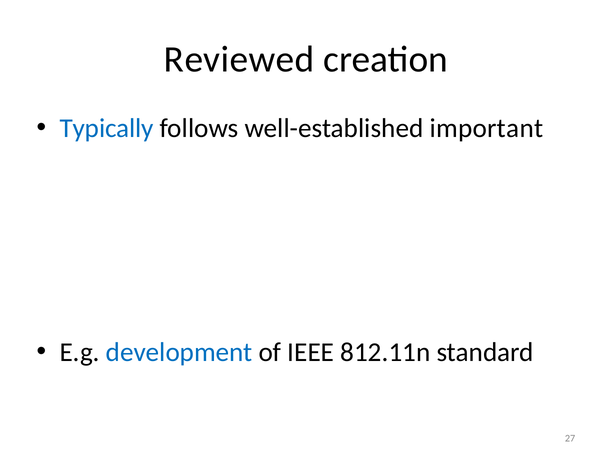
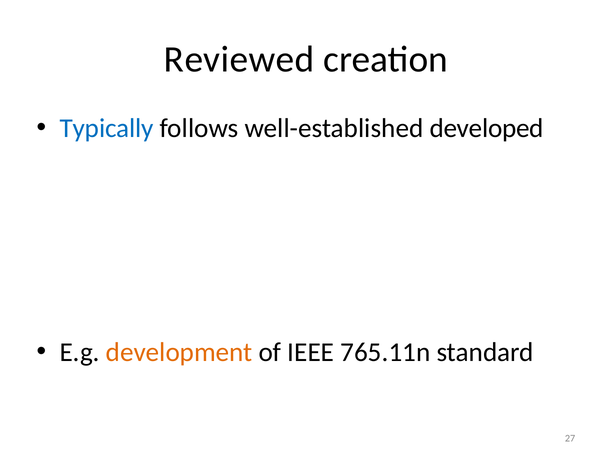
important: important -> developed
development colour: blue -> orange
812.11n: 812.11n -> 765.11n
